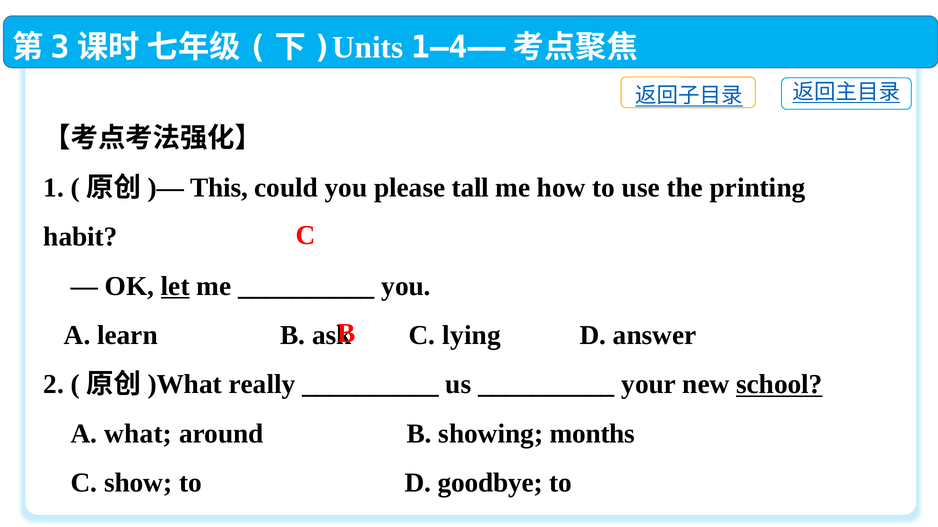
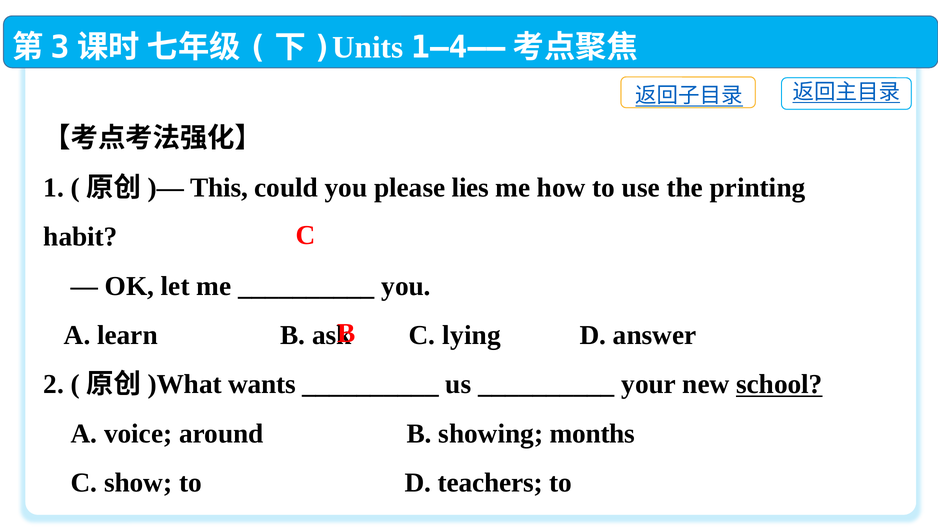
tall: tall -> lies
let underline: present -> none
really: really -> wants
what: what -> voice
goodbye: goodbye -> teachers
